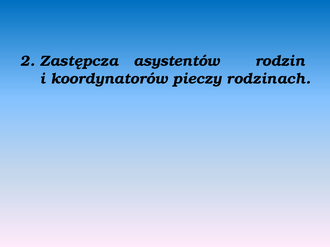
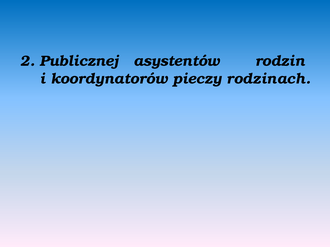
Zastępcza: Zastępcza -> Publicznej
